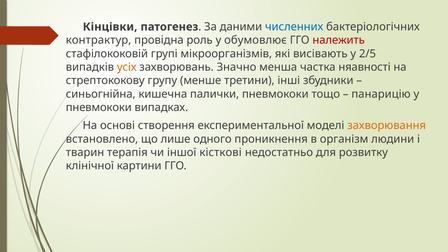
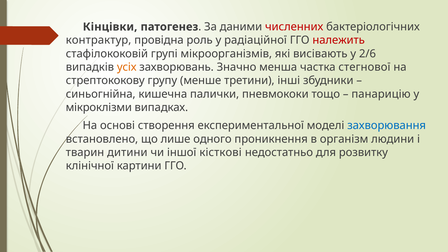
численних colour: blue -> red
обумовлює: обумовлює -> радіаційної
2/5: 2/5 -> 2/6
няавності: няавності -> стегнової
пневмококи at (99, 107): пневмококи -> мікроклізми
захворювання colour: orange -> blue
терапія: терапія -> дитини
